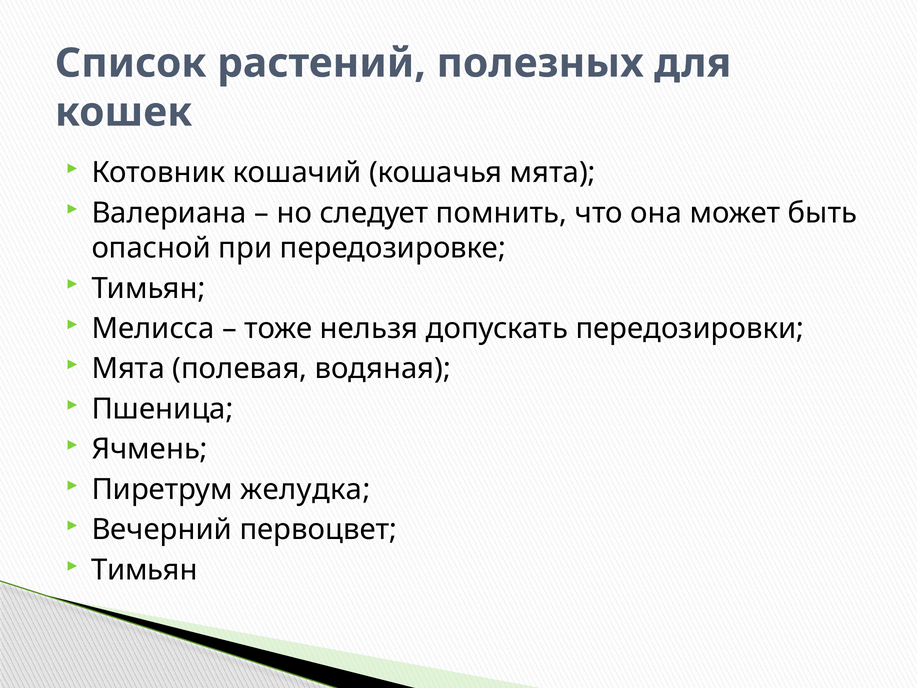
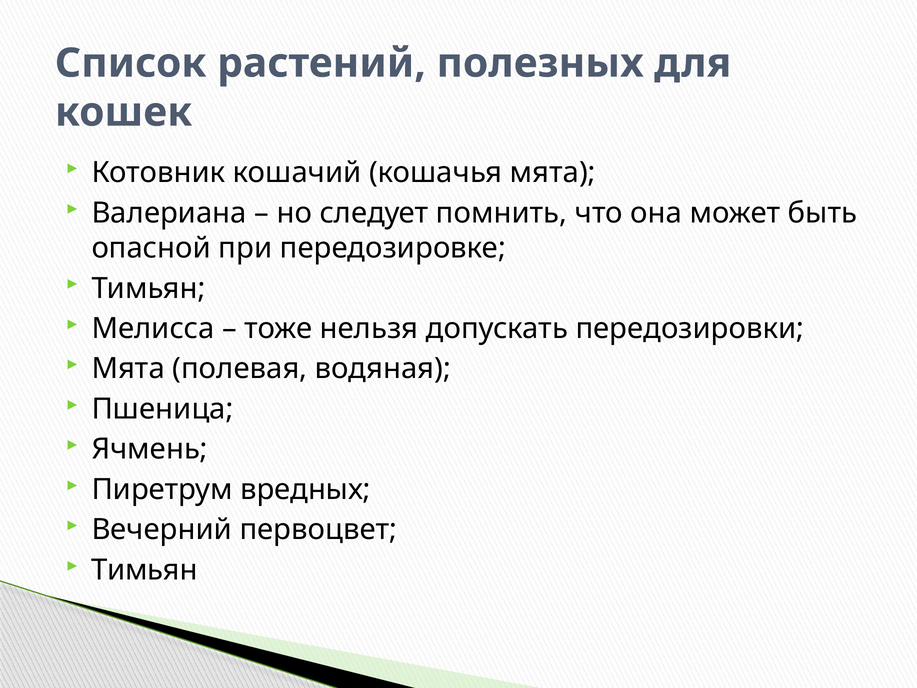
желудка: желудка -> вредных
